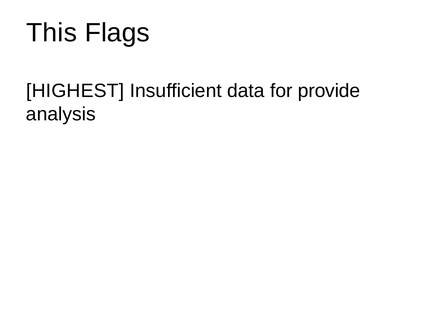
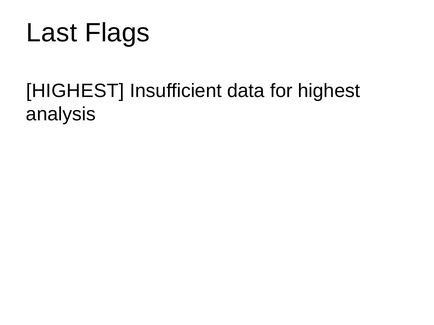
This: This -> Last
for provide: provide -> highest
